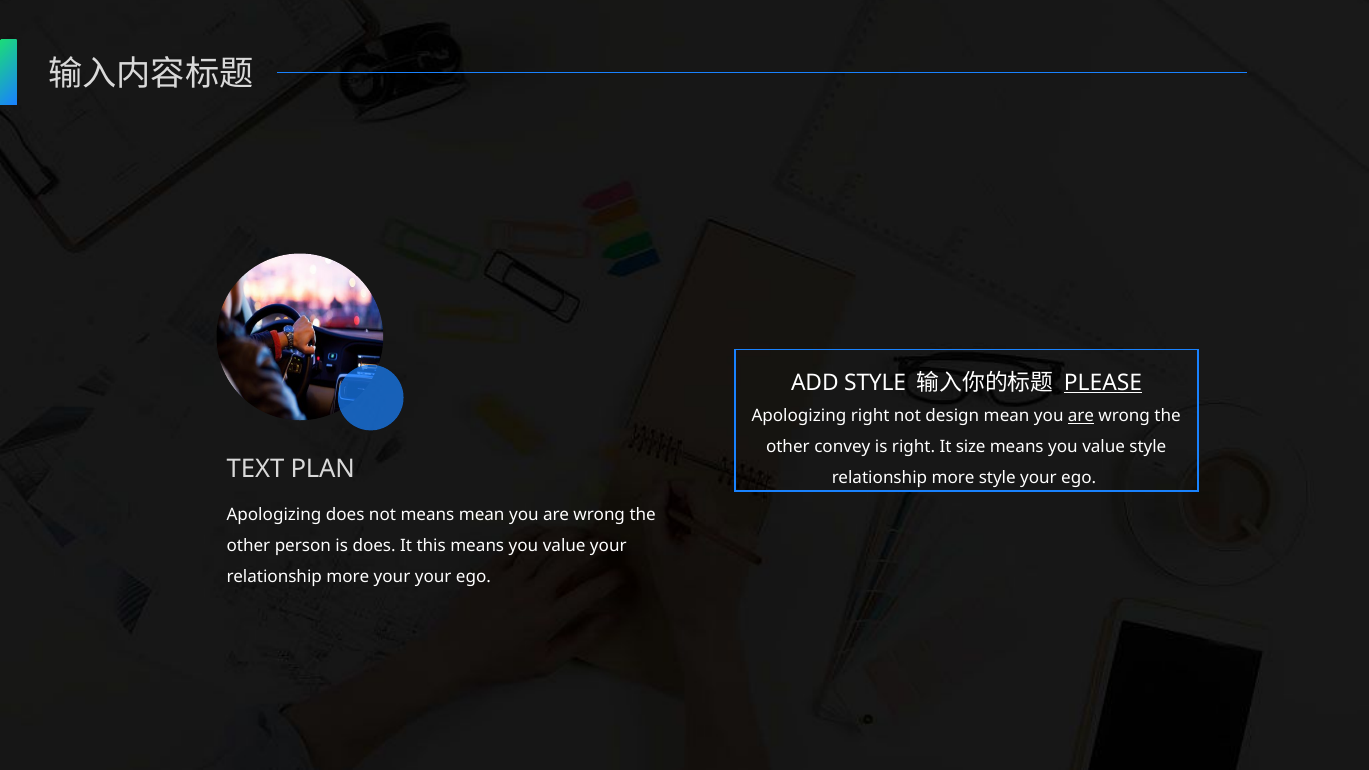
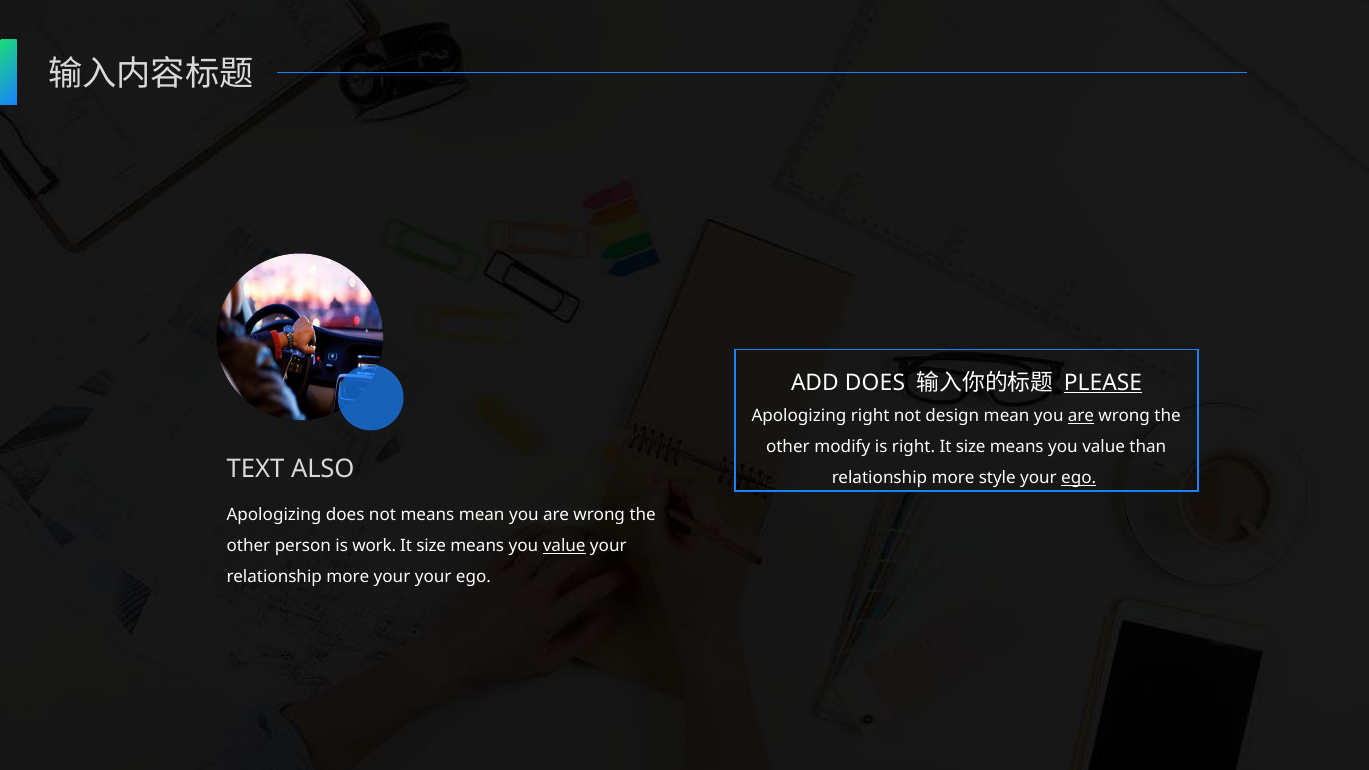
ADD STYLE: STYLE -> DOES
convey: convey -> modify
value style: style -> than
PLAN: PLAN -> ALSO
ego at (1079, 478) underline: none -> present
is does: does -> work
this at (431, 546): this -> size
value at (564, 546) underline: none -> present
